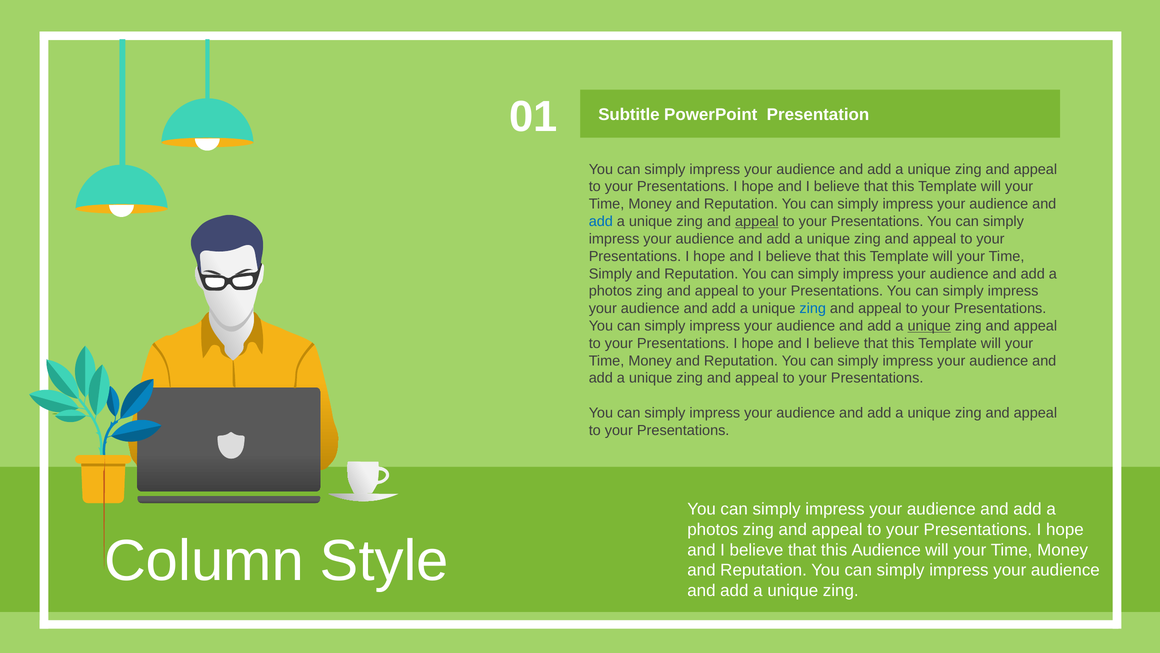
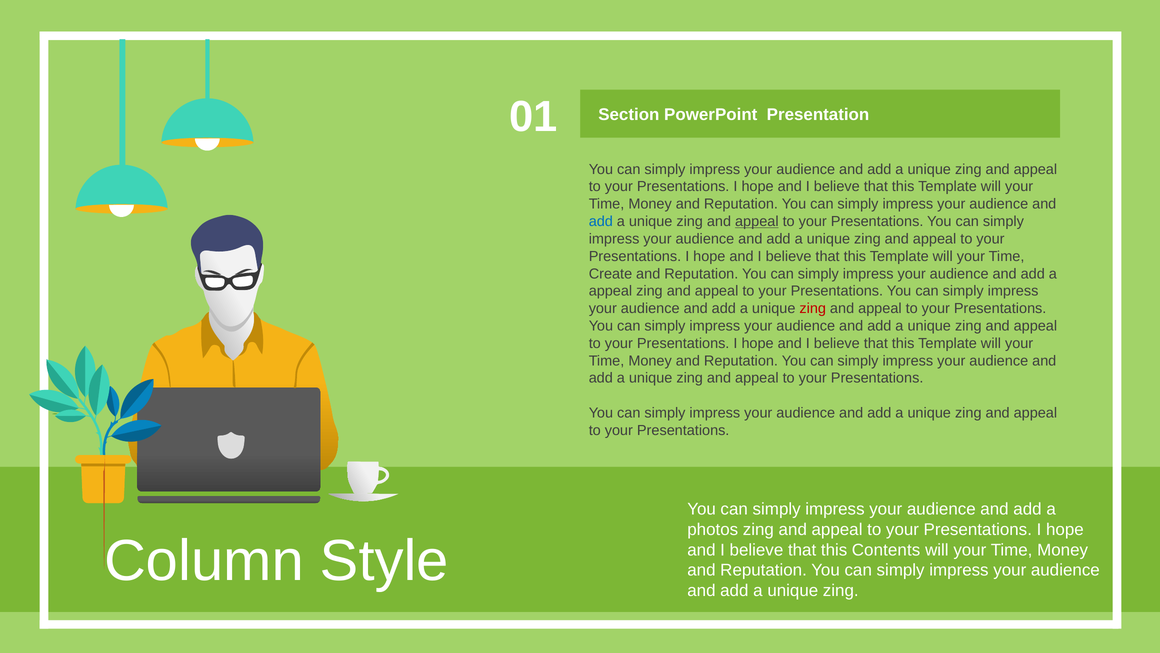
Subtitle: Subtitle -> Section
Simply at (610, 274): Simply -> Create
photos at (610, 291): photos -> appeal
zing at (813, 308) colour: blue -> red
unique at (929, 326) underline: present -> none
this Audience: Audience -> Contents
